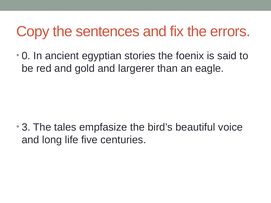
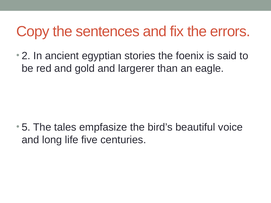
0: 0 -> 2
3: 3 -> 5
